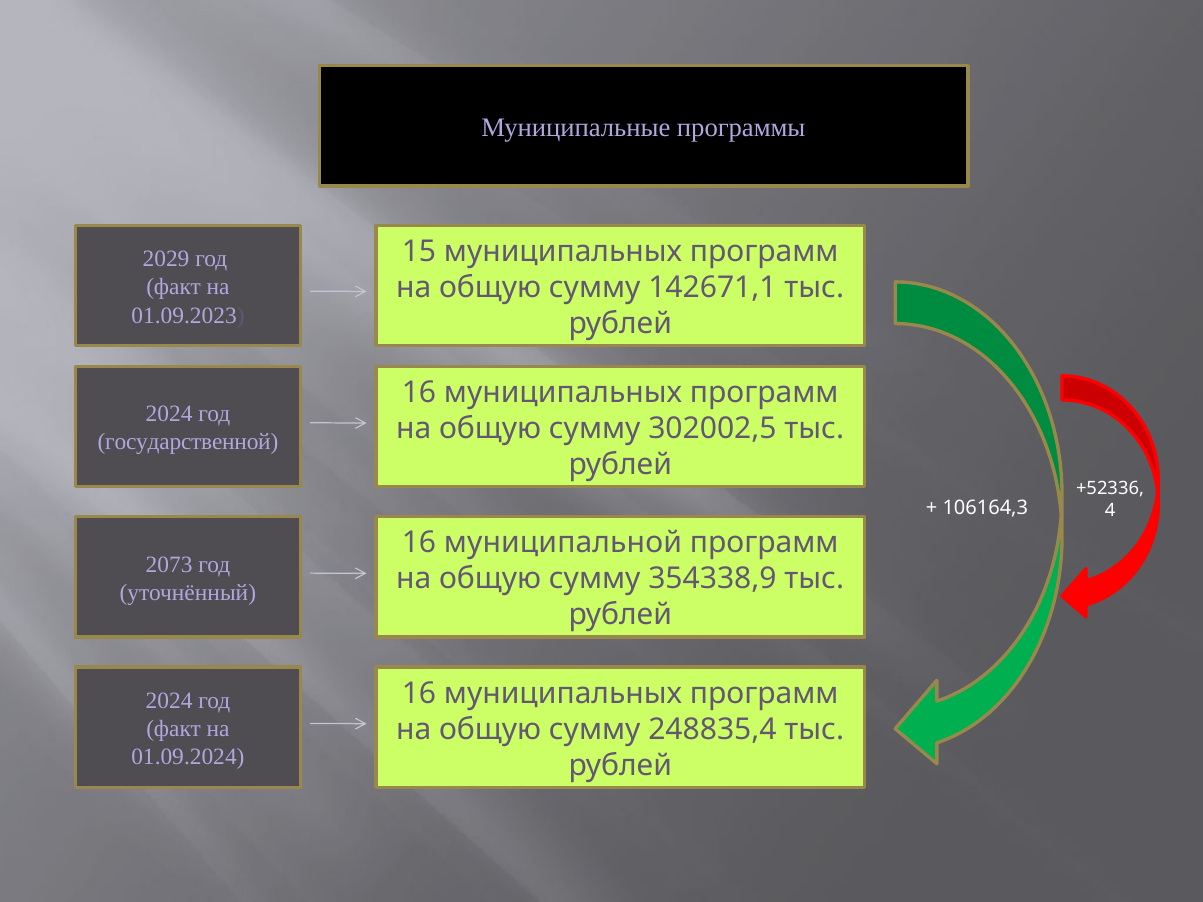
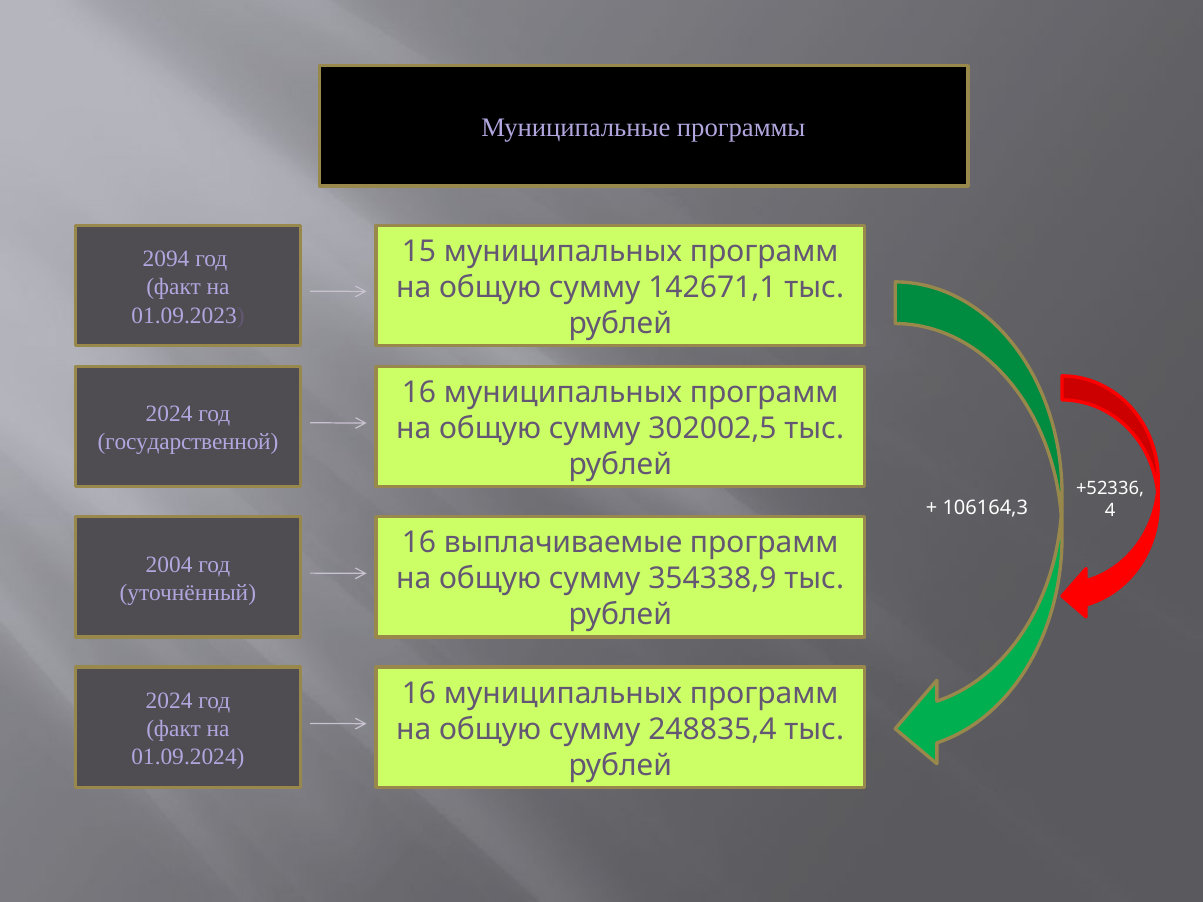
2029: 2029 -> 2094
муниципальной: муниципальной -> выплачиваемые
2073: 2073 -> 2004
